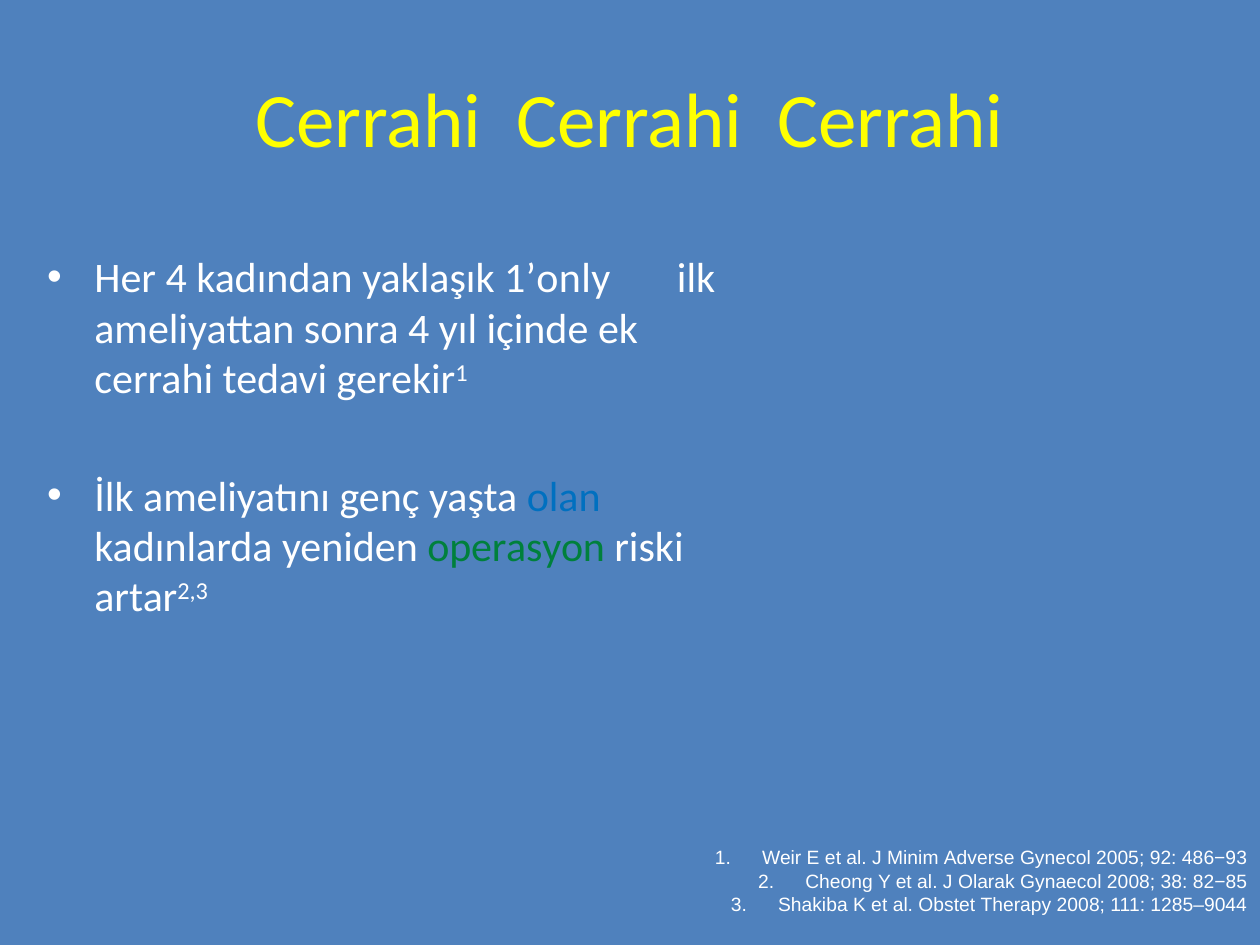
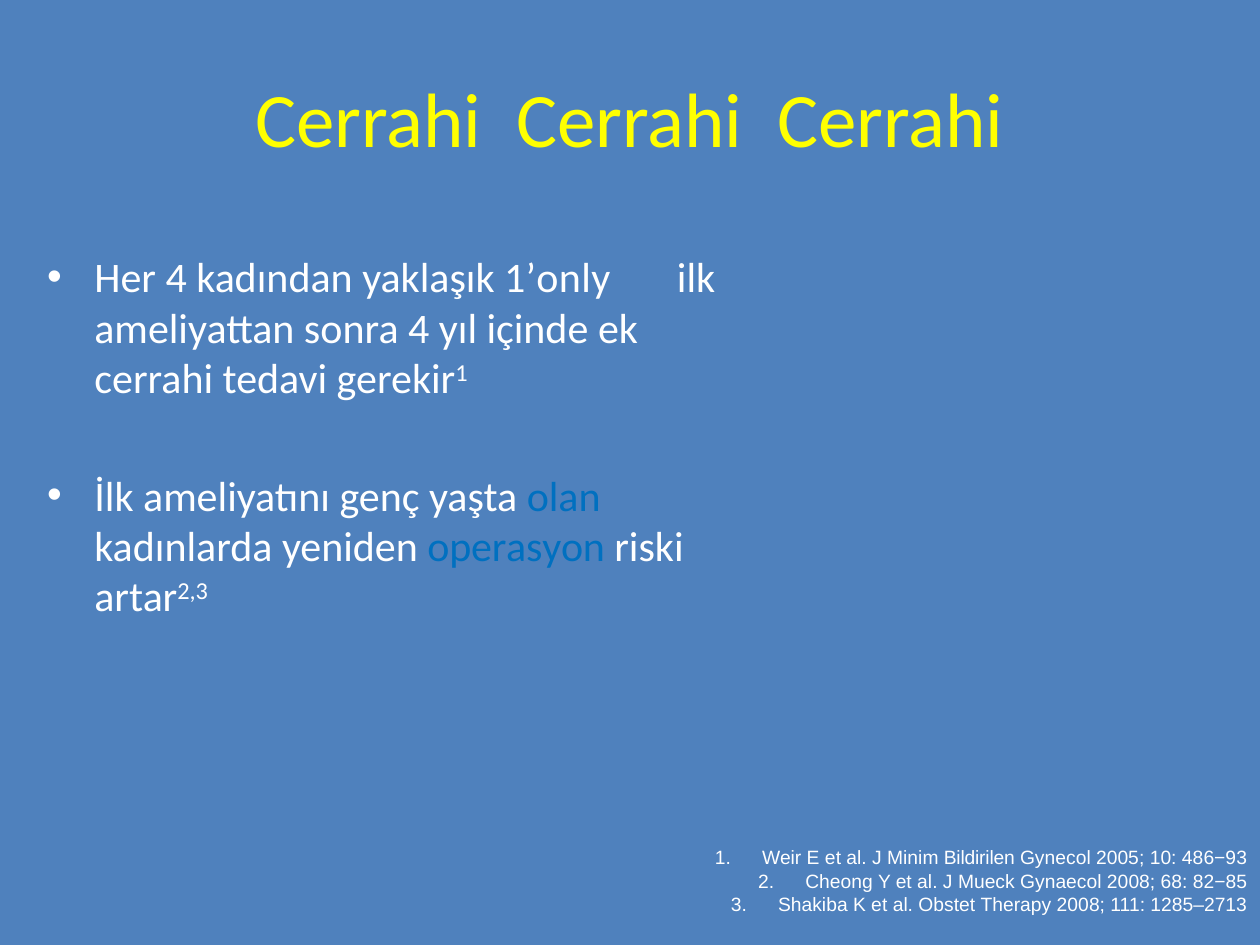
operasyon colour: green -> blue
Adverse: Adverse -> Bildirilen
92: 92 -> 10
Olarak: Olarak -> Mueck
38: 38 -> 68
1285–9044: 1285–9044 -> 1285–2713
